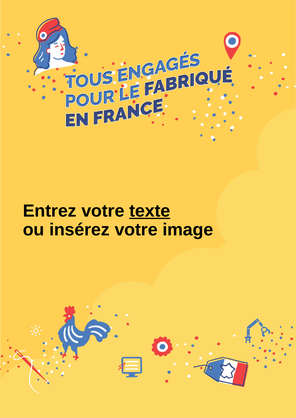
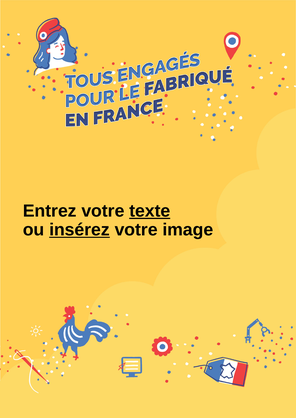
insérez underline: none -> present
